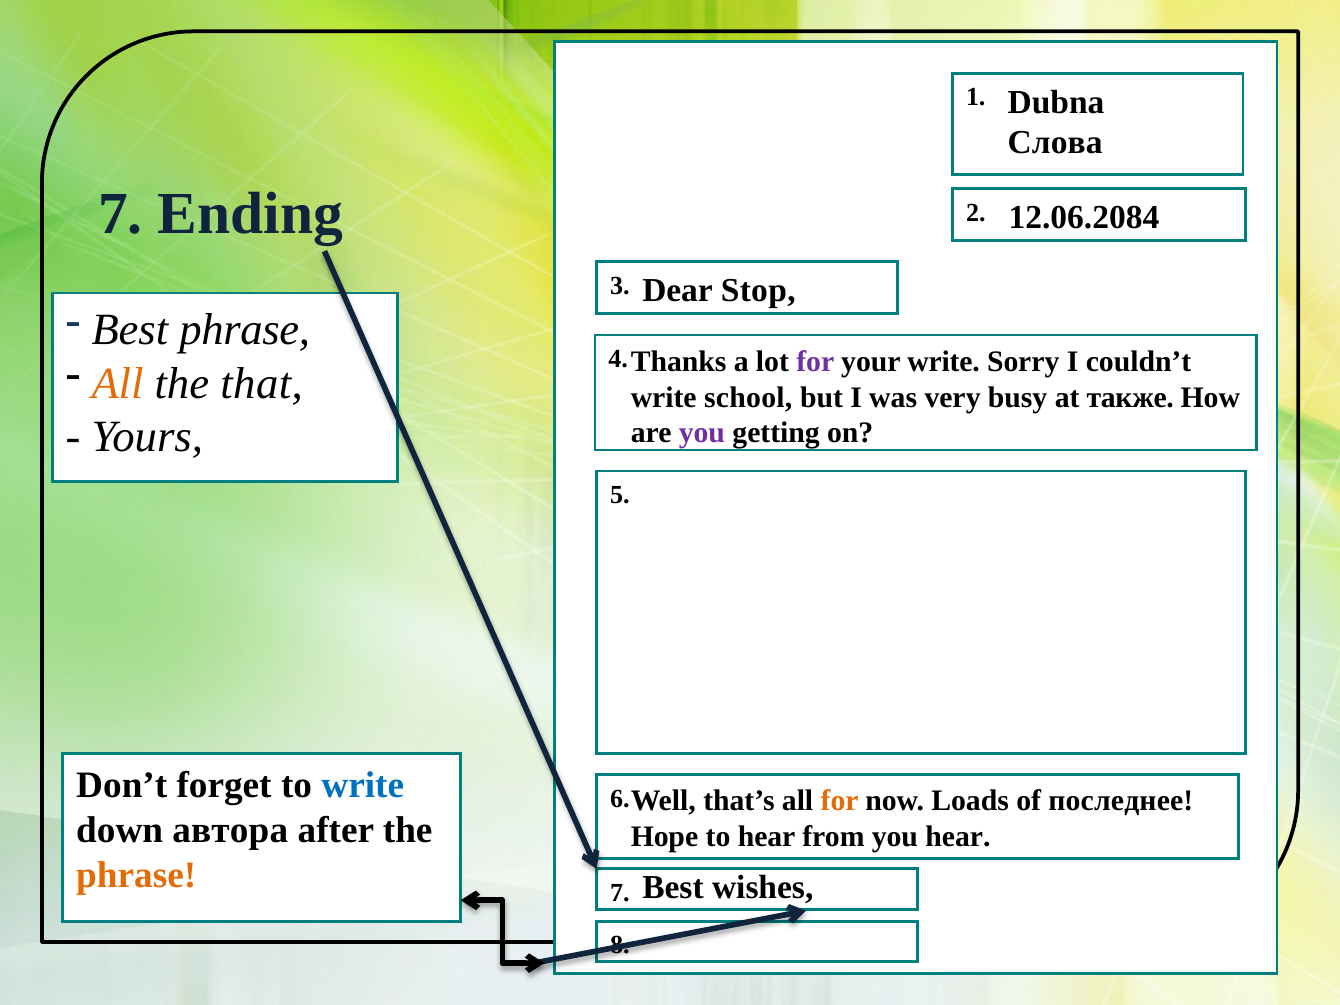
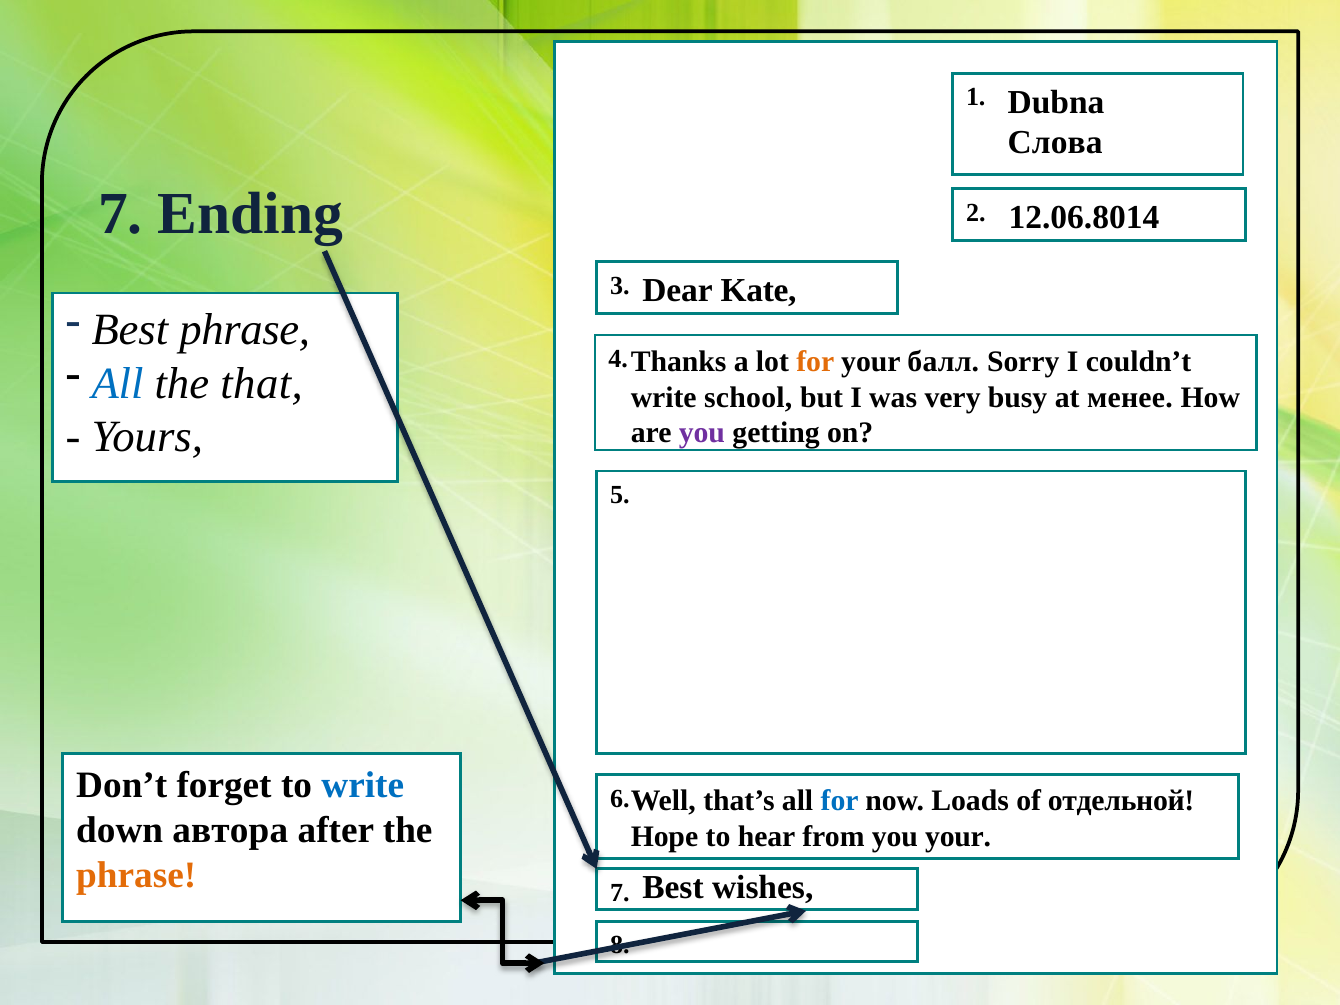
12.06.2084: 12.06.2084 -> 12.06.8014
Stop: Stop -> Kate
for at (815, 362) colour: purple -> orange
your write: write -> балл
All at (117, 383) colour: orange -> blue
также: также -> менее
for at (840, 801) colour: orange -> blue
последнее: последнее -> отдельной
you hear: hear -> your
